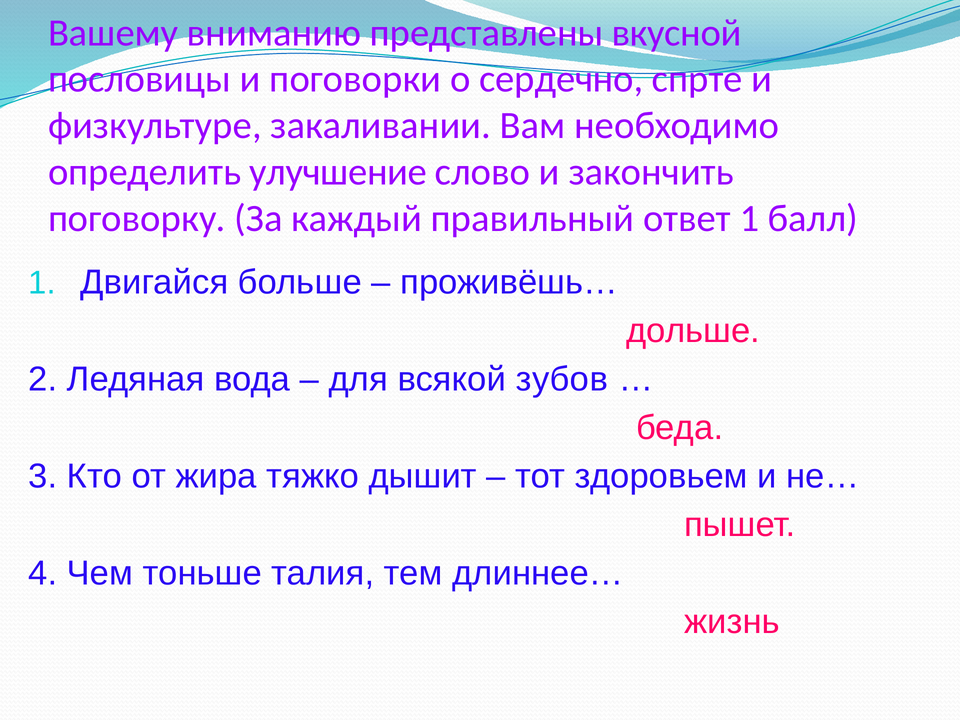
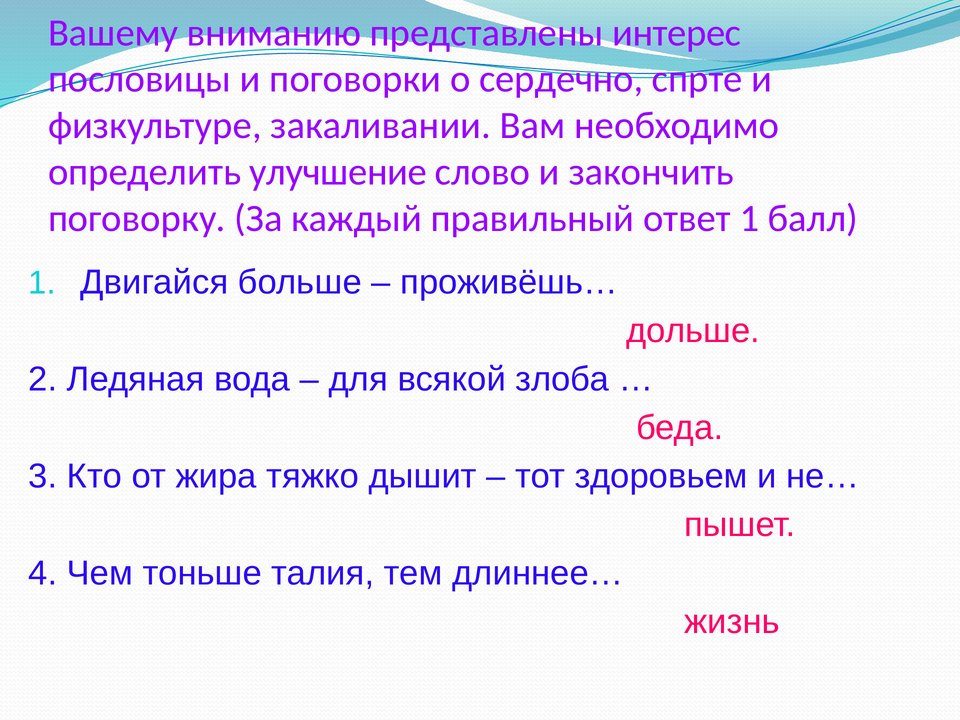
вкусной: вкусной -> интерес
зубов: зубов -> злоба
